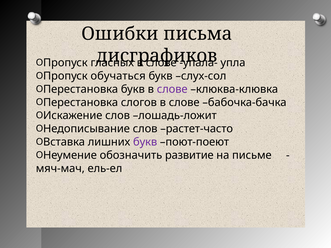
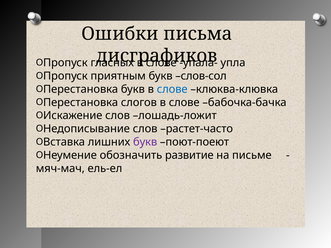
обучаться: обучаться -> приятным
слух-сол: слух-сол -> слов-сол
слове at (172, 89) colour: purple -> blue
